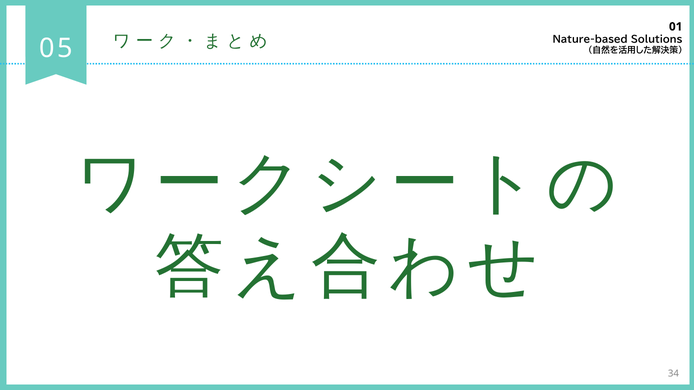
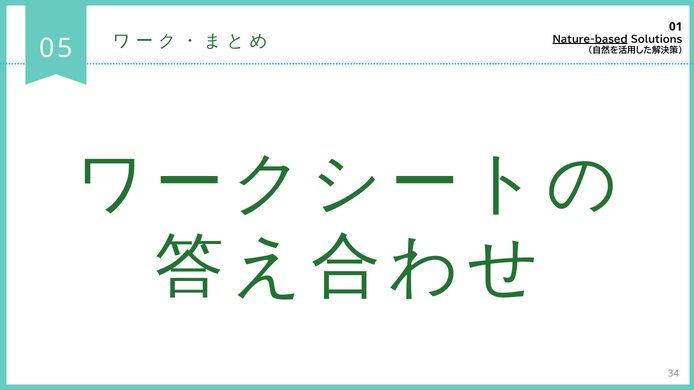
Nature-based underline: none -> present
